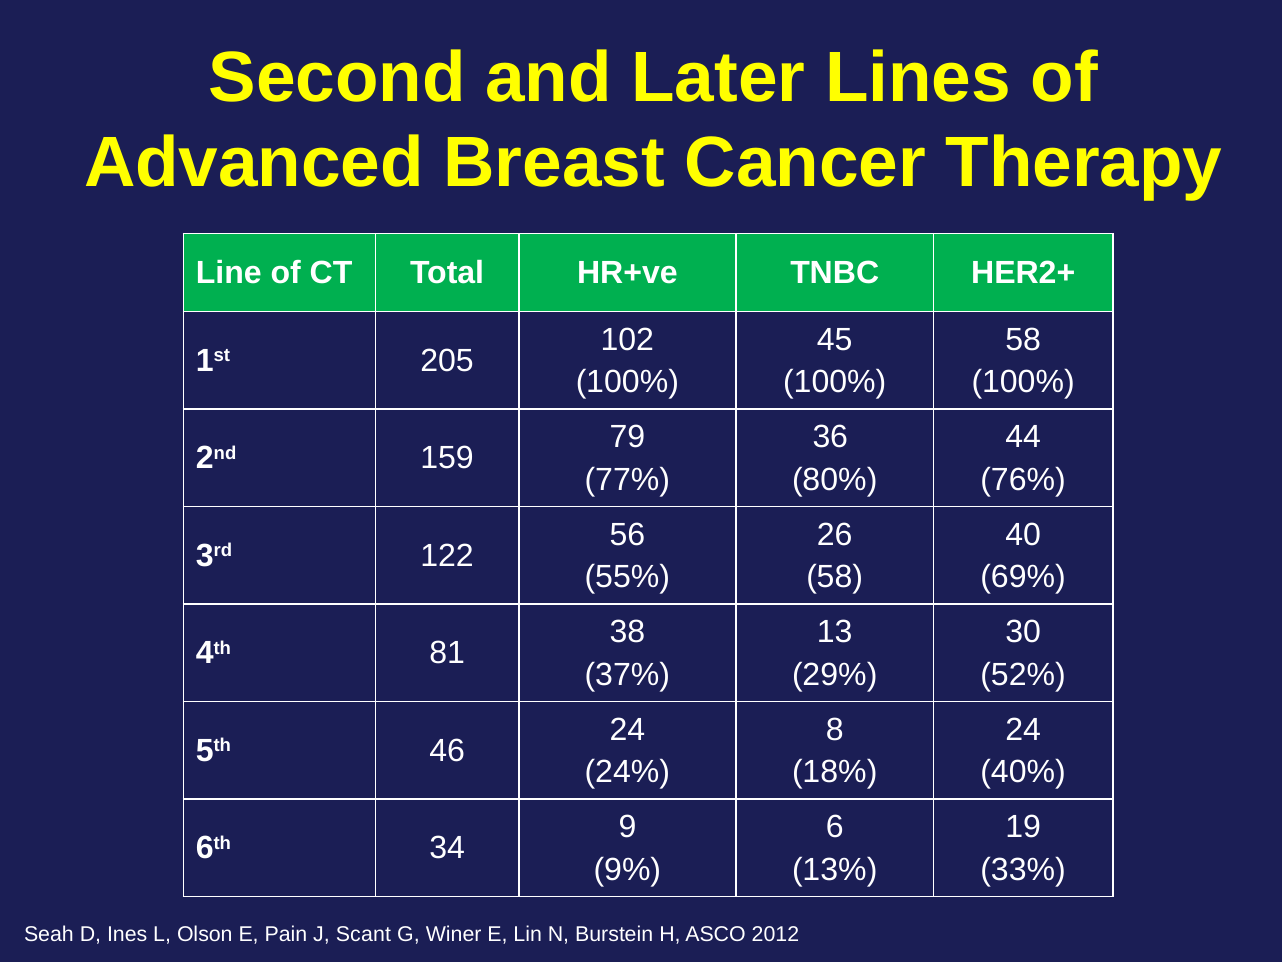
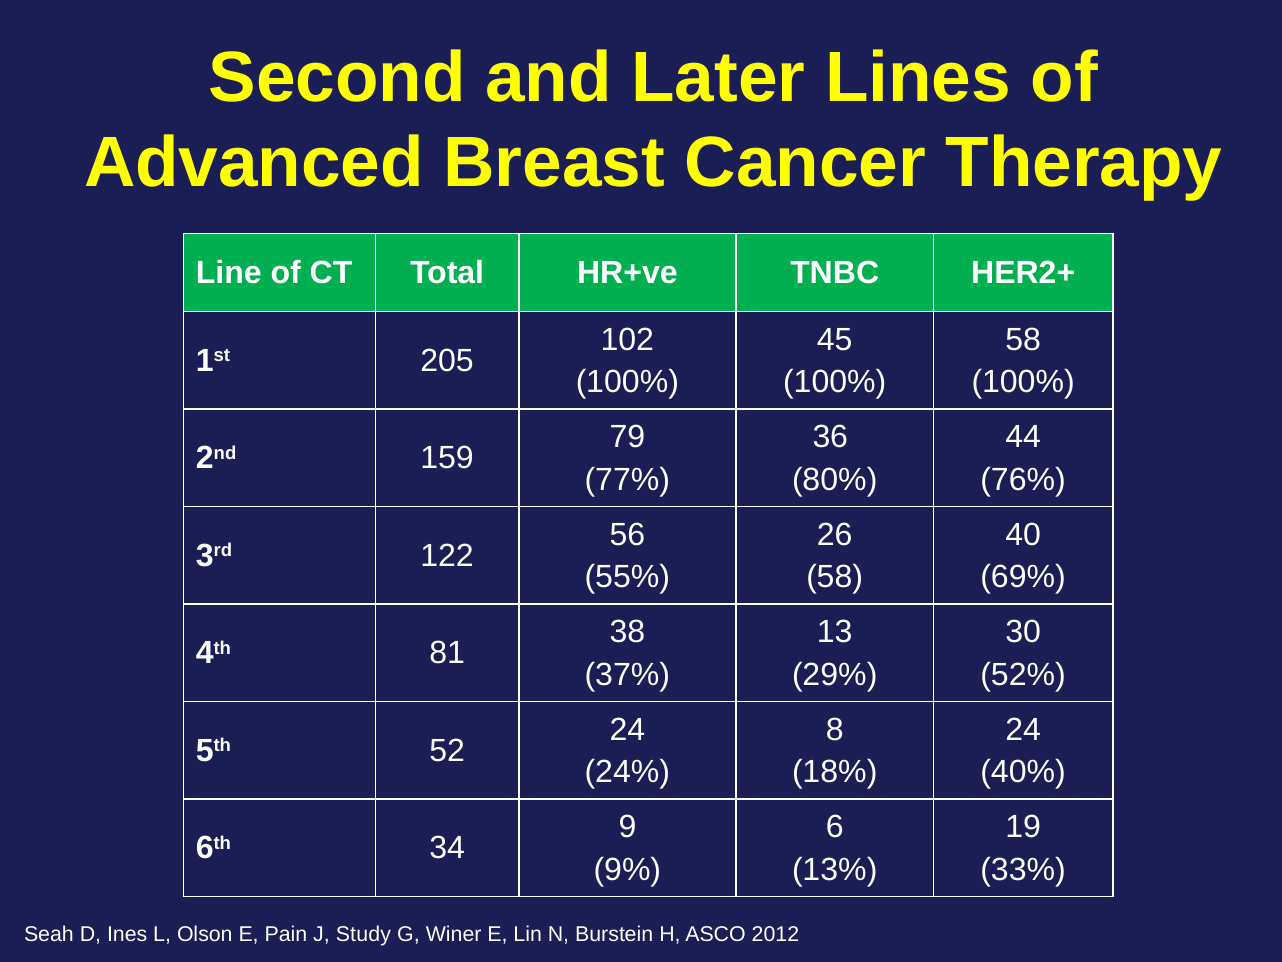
46: 46 -> 52
Scant: Scant -> Study
